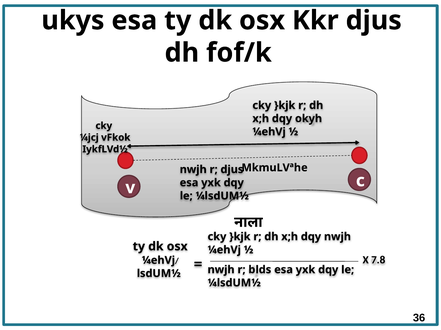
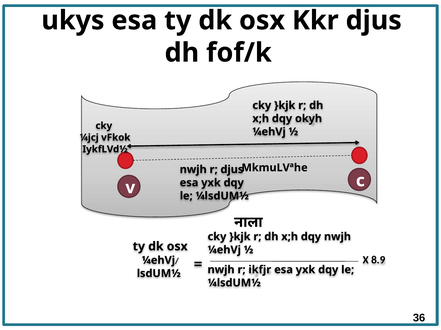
7.8: 7.8 -> 8.9
blds: blds -> ikfjr
